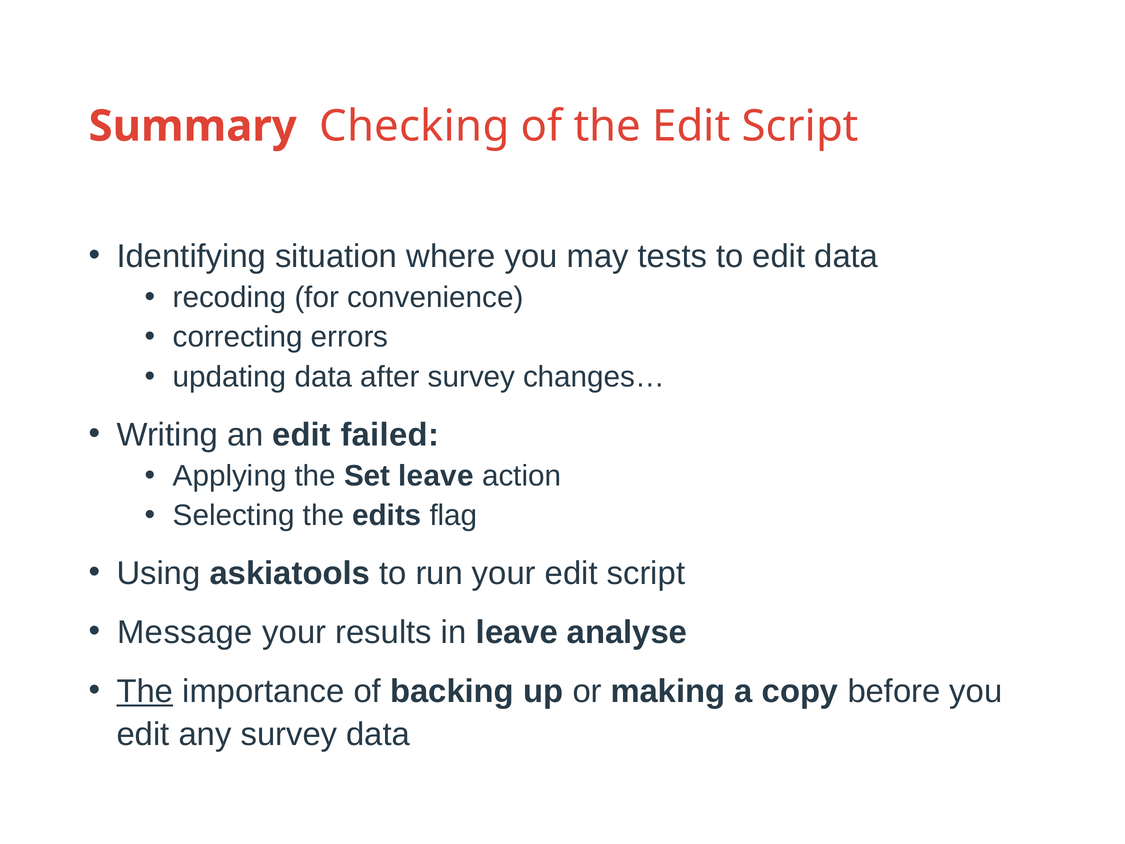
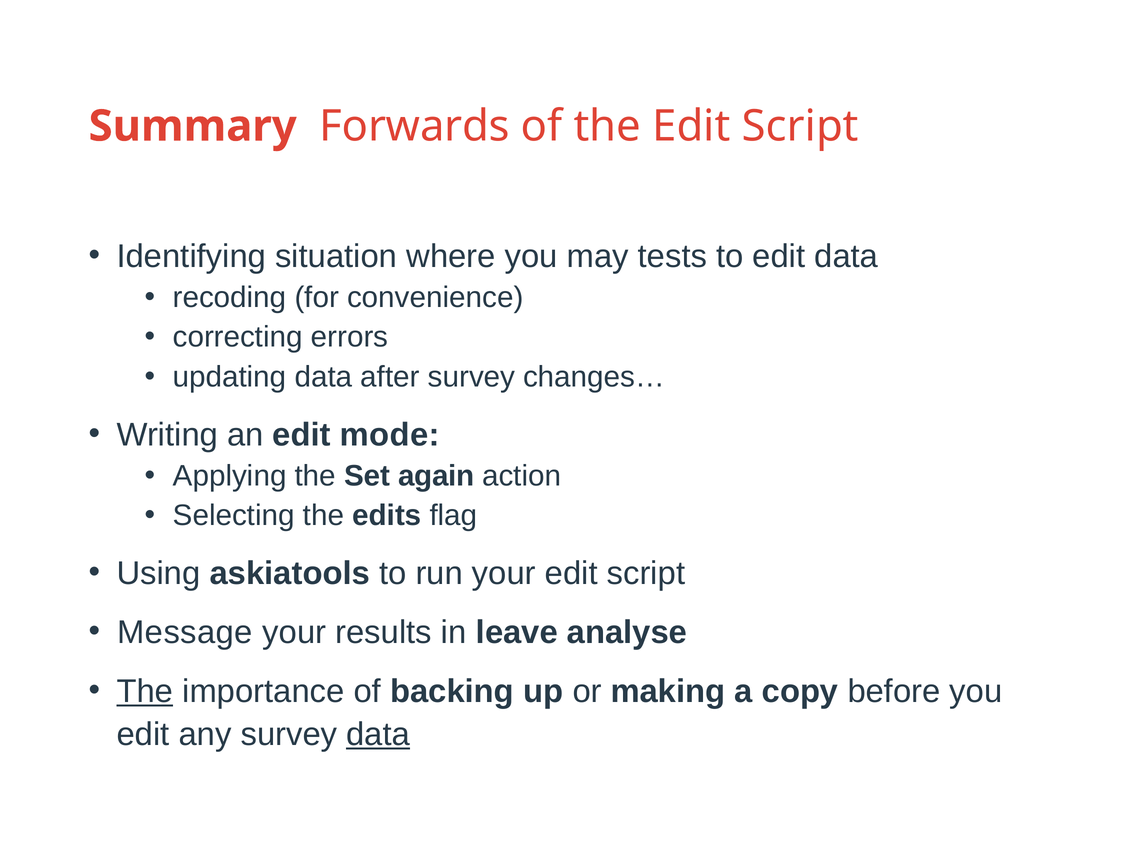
Checking: Checking -> Forwards
failed: failed -> mode
Set leave: leave -> again
data at (378, 734) underline: none -> present
